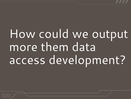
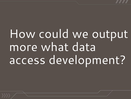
them: them -> what
